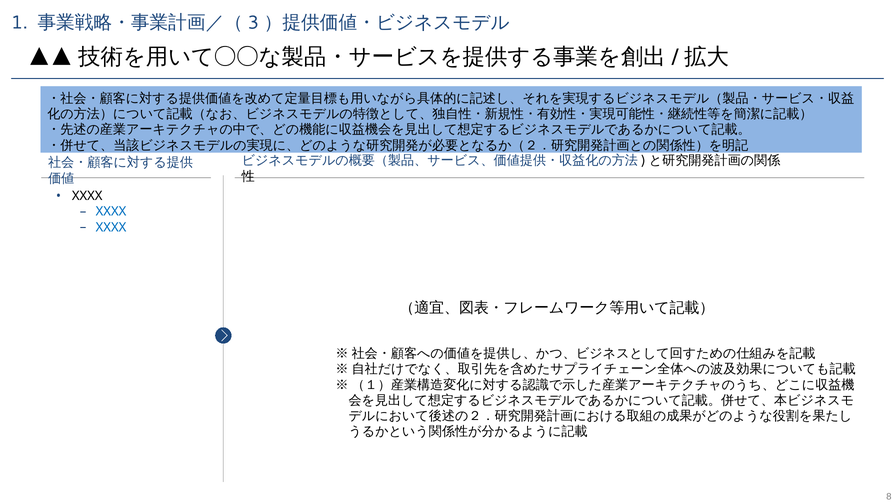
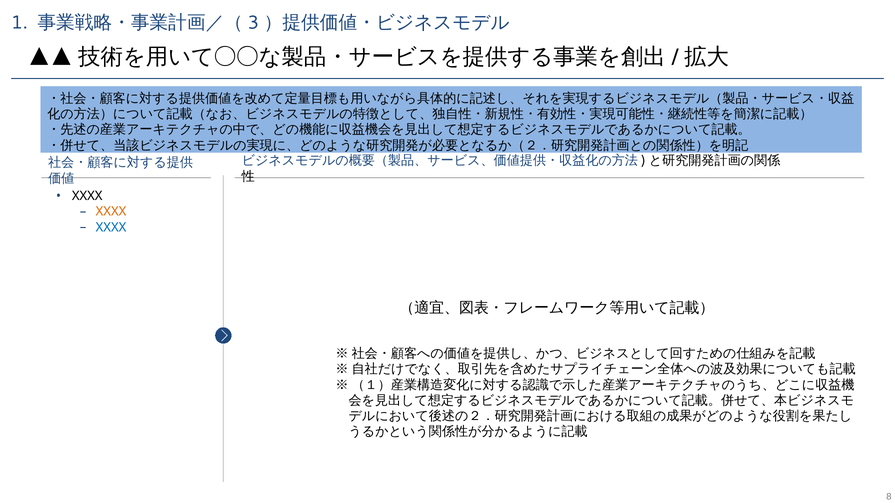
XXXX at (111, 212) colour: blue -> orange
